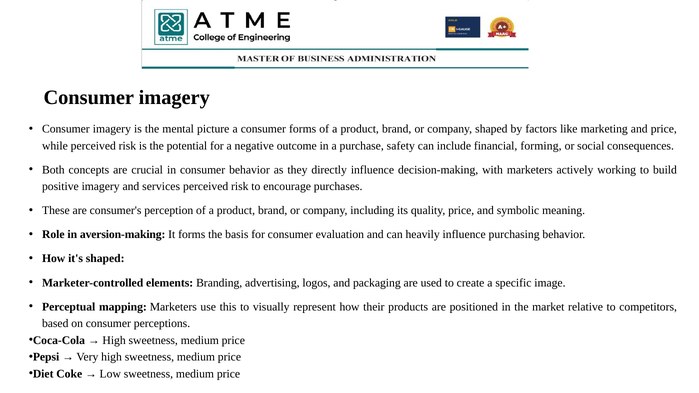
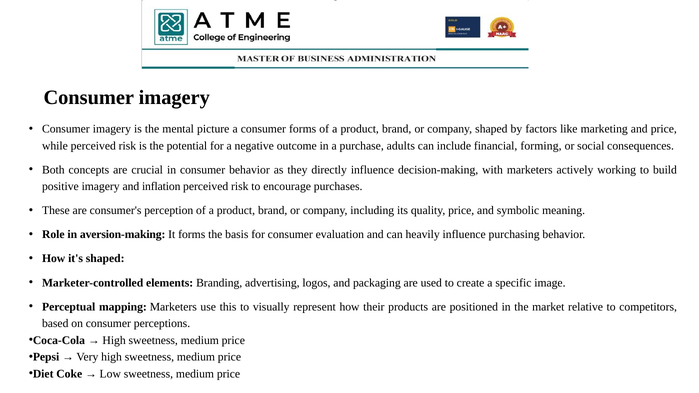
safety: safety -> adults
services: services -> inflation
